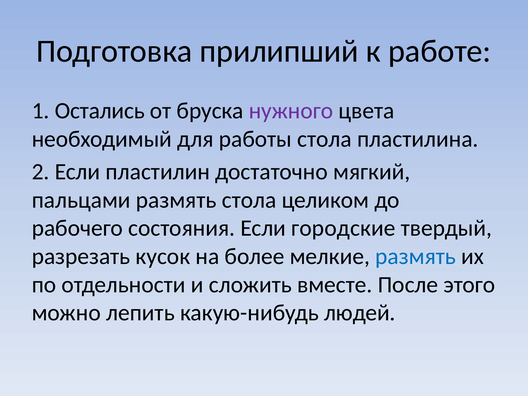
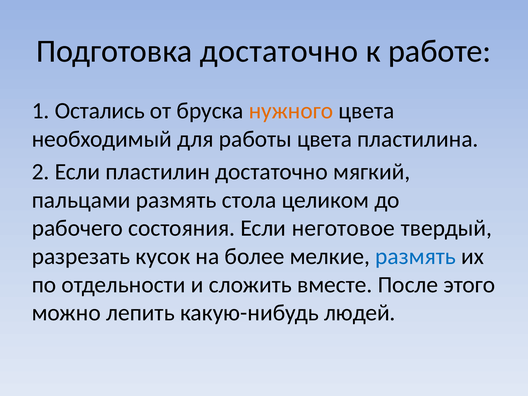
Подготовка прилипший: прилипший -> достаточно
нужного colour: purple -> orange
работы стола: стола -> цвета
городские: городские -> неготовое
